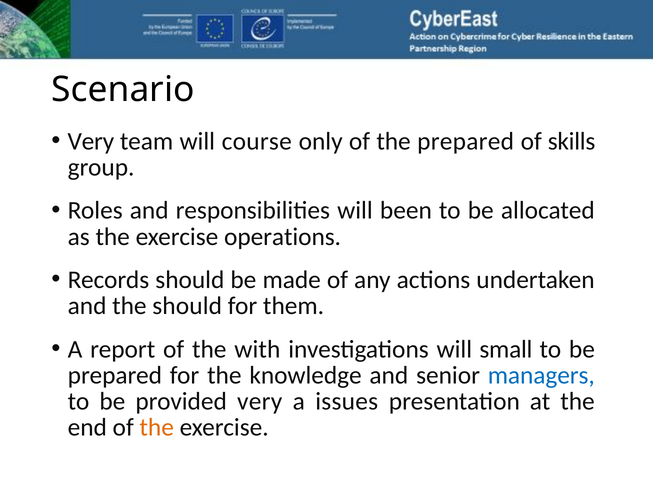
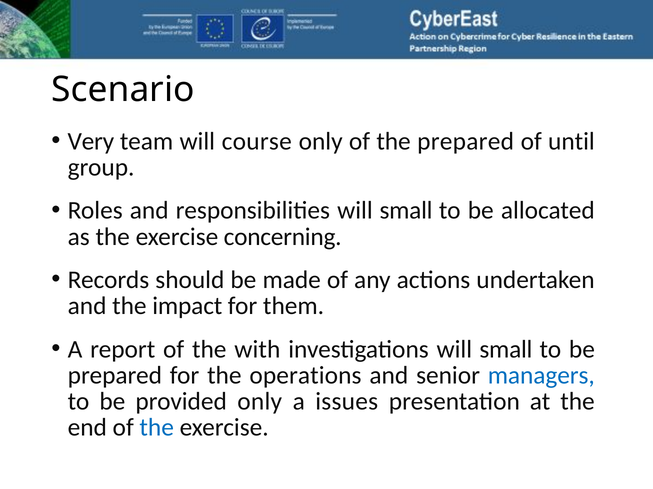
skills: skills -> until
responsibilities will been: been -> small
operations: operations -> concerning
the should: should -> impact
knowledge: knowledge -> operations
provided very: very -> only
the at (157, 428) colour: orange -> blue
